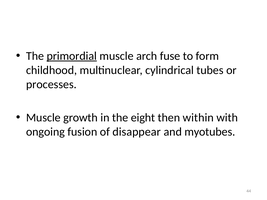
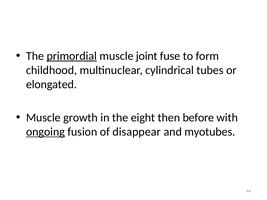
arch: arch -> joint
processes: processes -> elongated
within: within -> before
ongoing underline: none -> present
